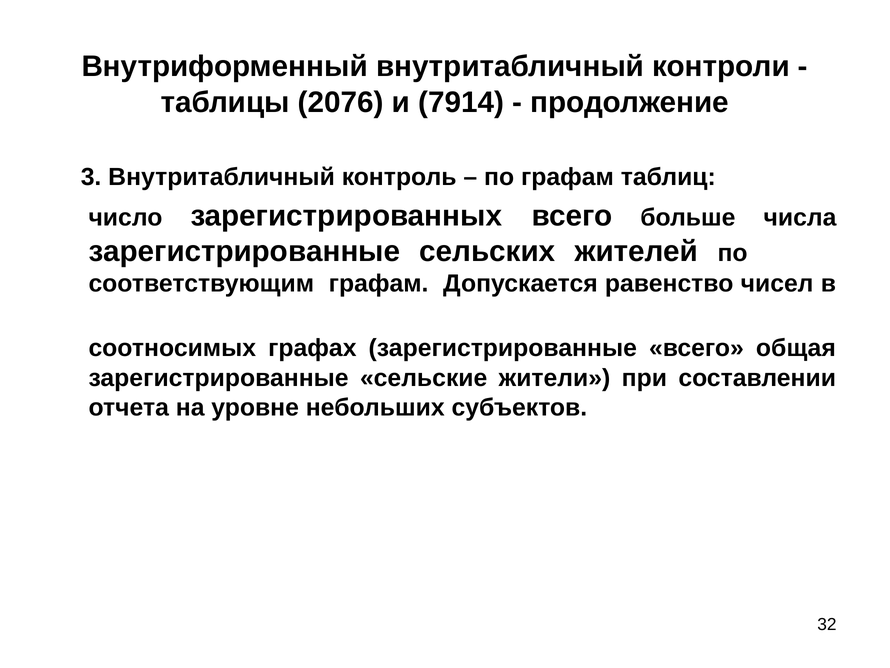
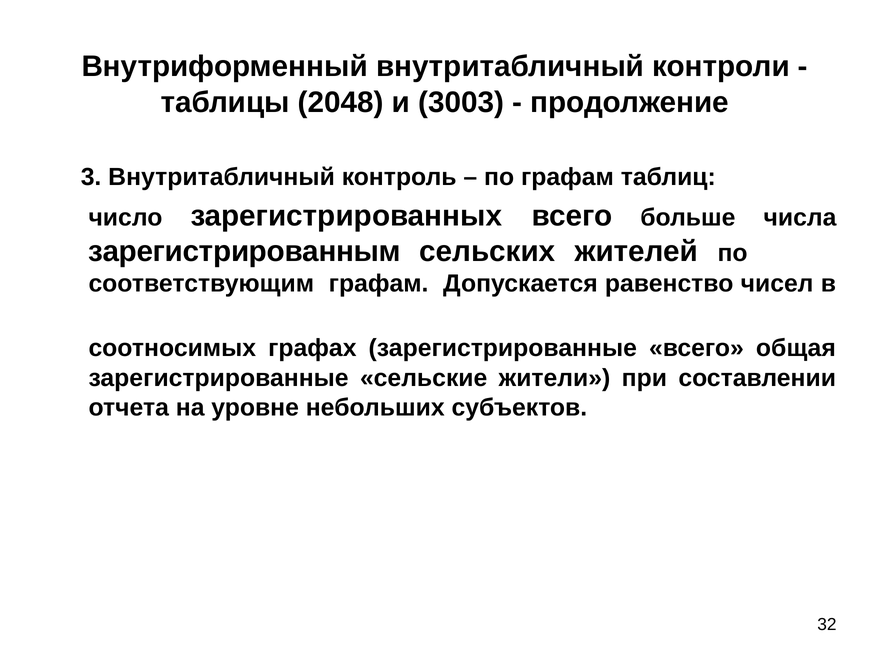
2076: 2076 -> 2048
7914: 7914 -> 3003
зарегистрированные at (244, 251): зарегистрированные -> зарегистрированным
